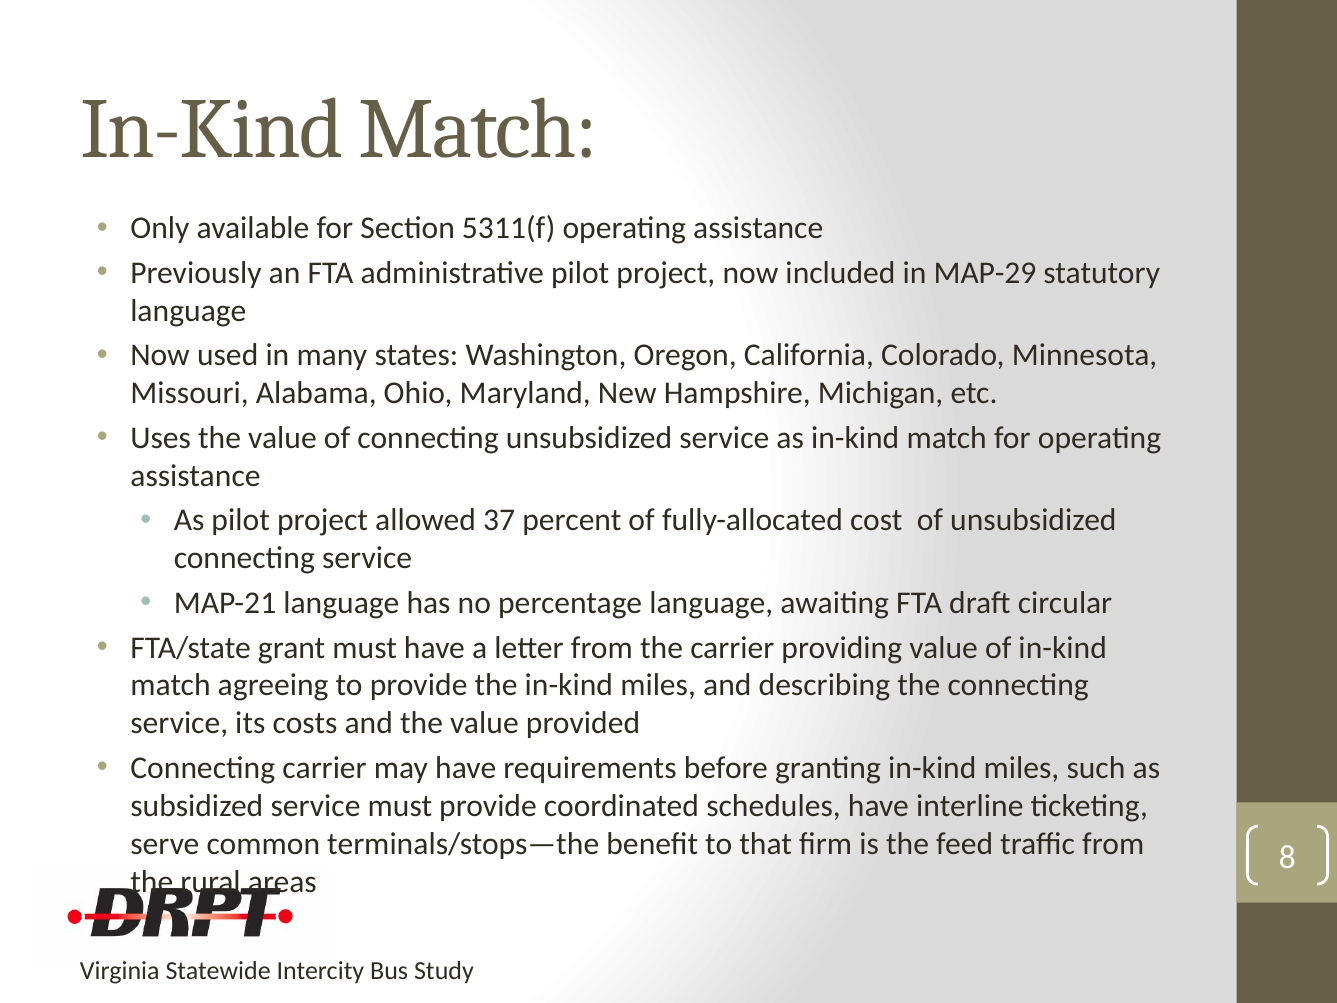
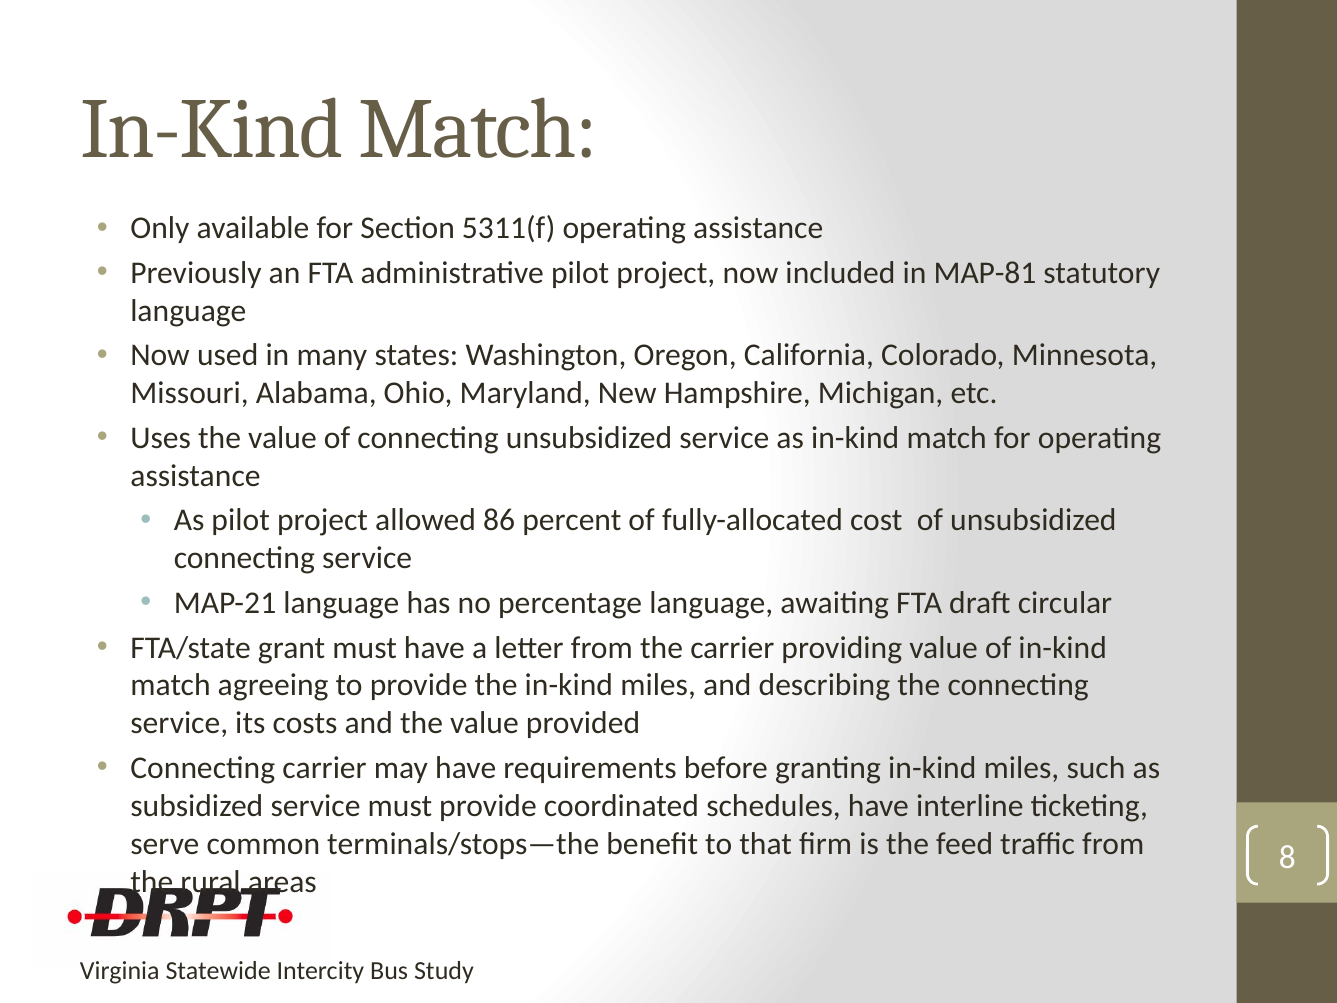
MAP-29: MAP-29 -> MAP-81
37: 37 -> 86
